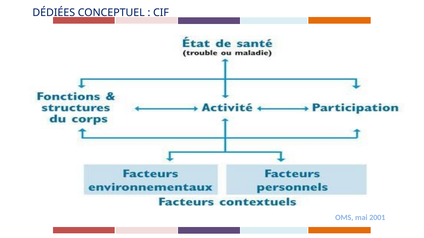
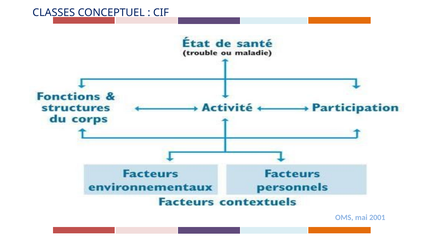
DÉDIÉES: DÉDIÉES -> CLASSES
